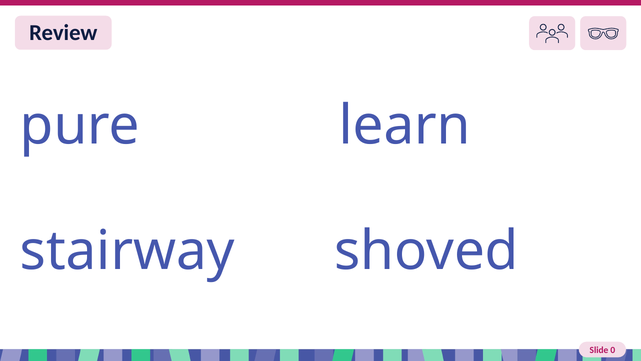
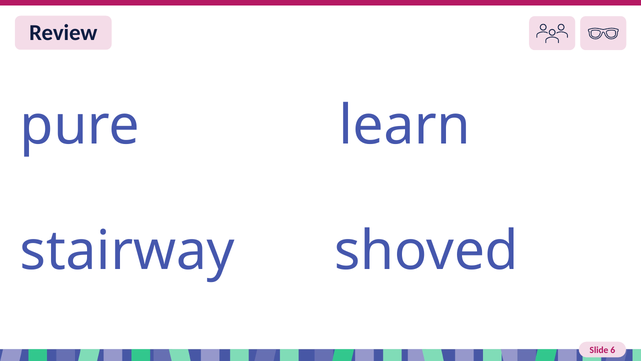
0: 0 -> 6
